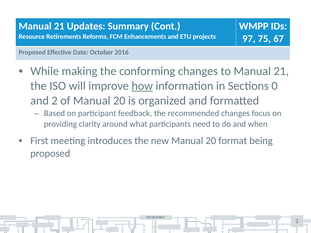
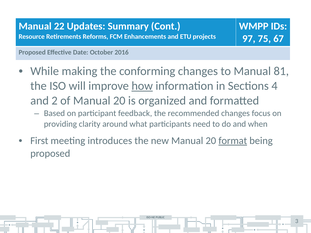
21 at (59, 26): 21 -> 22
to Manual 21: 21 -> 81
0: 0 -> 4
format underline: none -> present
